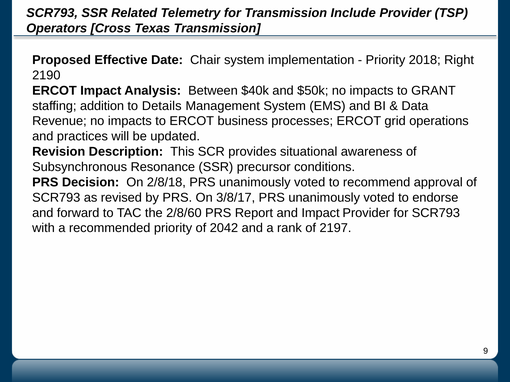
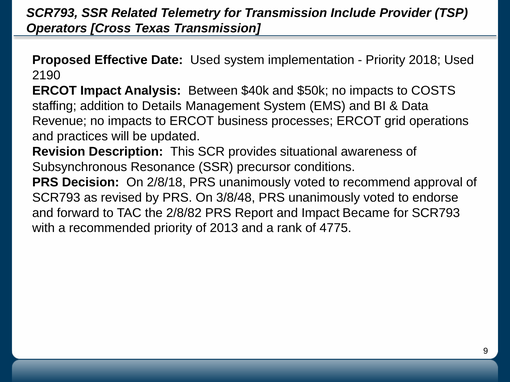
Date Chair: Chair -> Used
2018 Right: Right -> Used
GRANT: GRANT -> COSTS
3/8/17: 3/8/17 -> 3/8/48
2/8/60: 2/8/60 -> 2/8/82
Impact Provider: Provider -> Became
2042: 2042 -> 2013
2197: 2197 -> 4775
